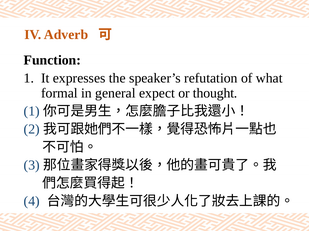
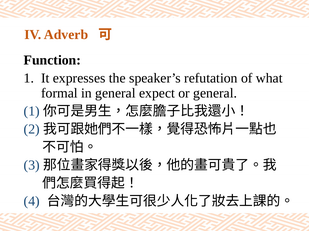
or thought: thought -> general
